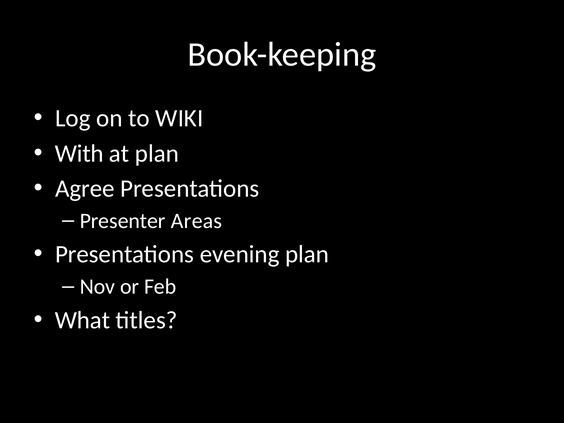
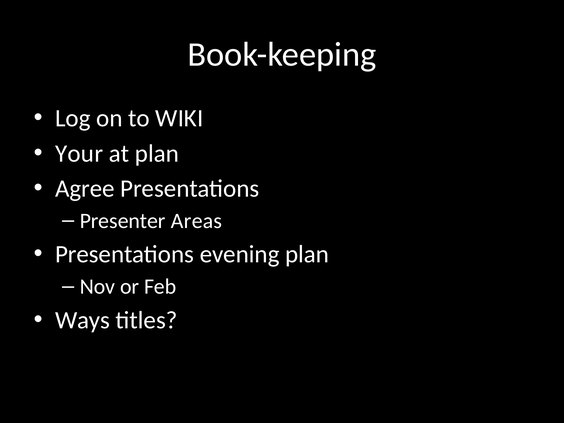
With: With -> Your
What: What -> Ways
